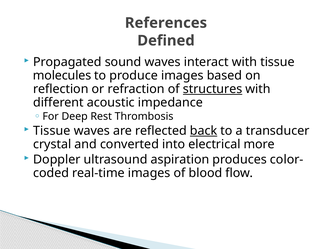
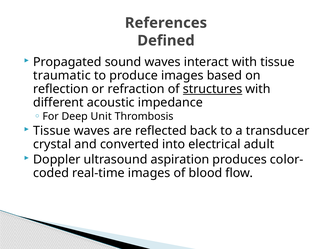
molecules: molecules -> traumatic
Rest: Rest -> Unit
back underline: present -> none
more: more -> adult
